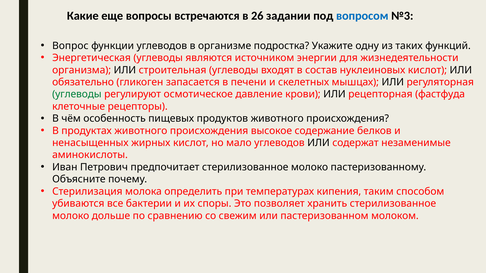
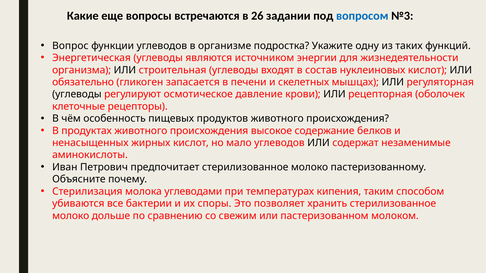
углеводы at (77, 94) colour: green -> black
фастфуда: фастфуда -> оболочек
определить: определить -> углеводами
